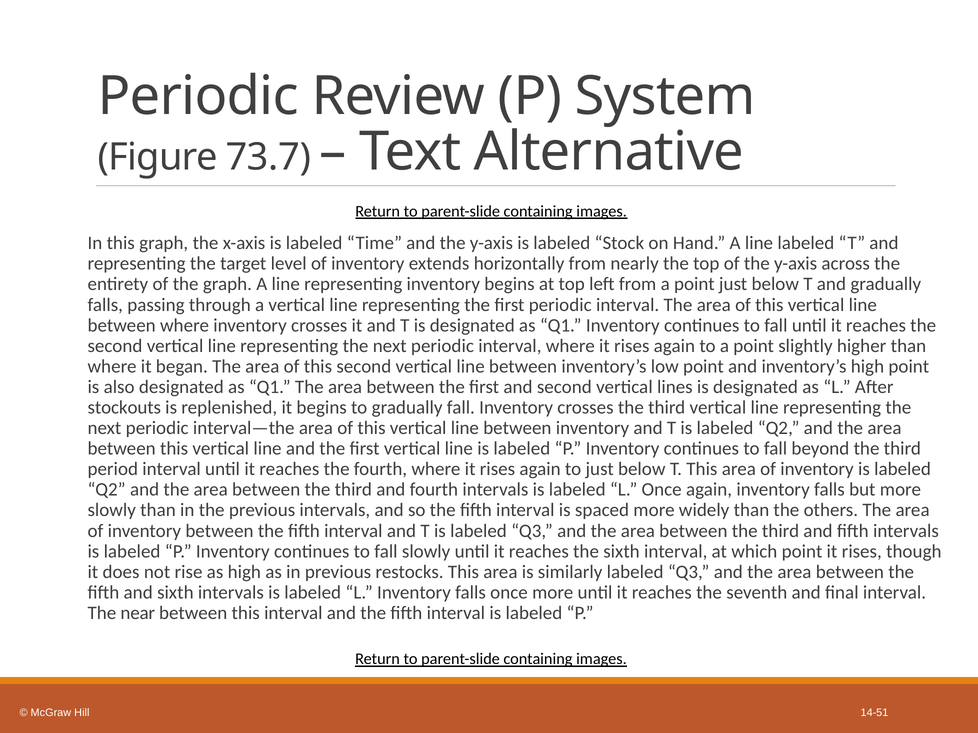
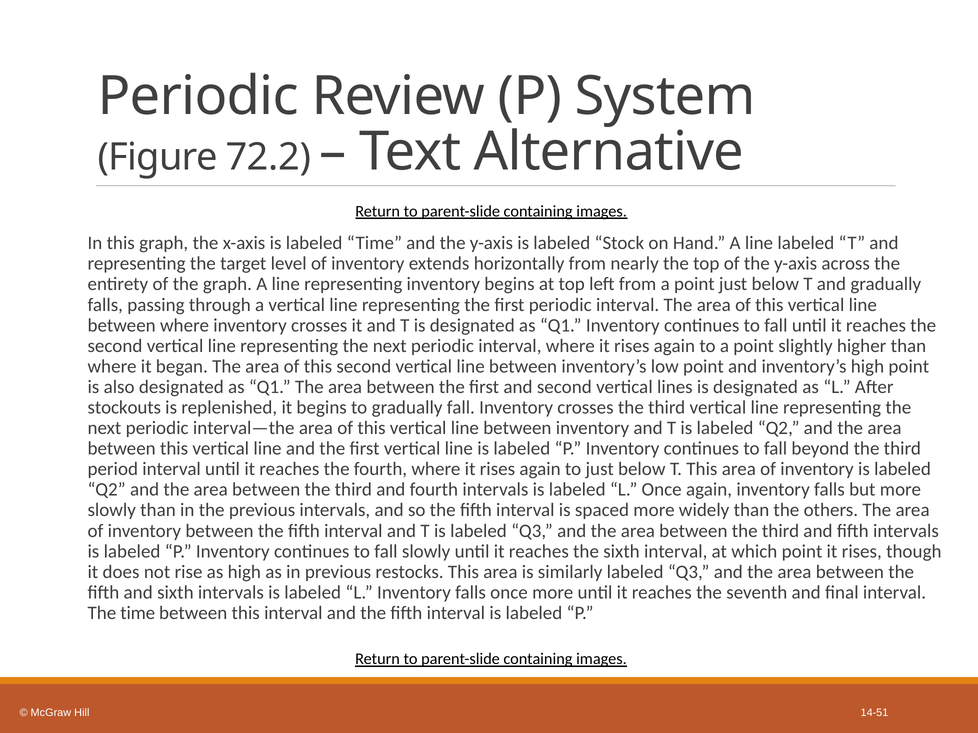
73.7: 73.7 -> 72.2
The near: near -> time
